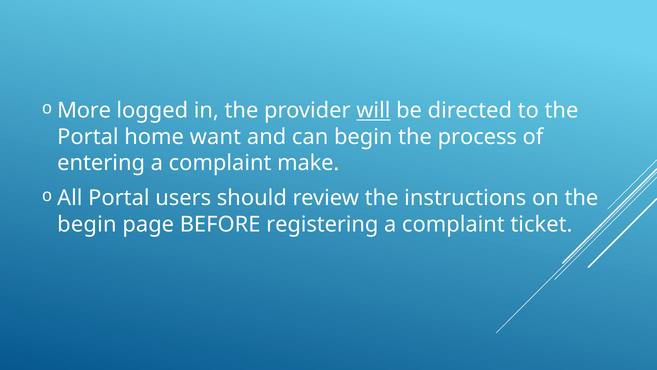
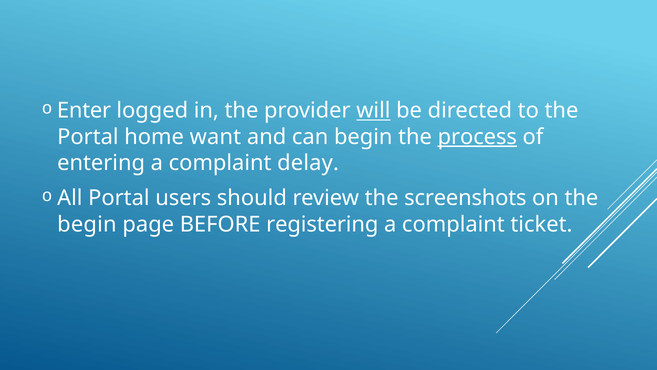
More: More -> Enter
process underline: none -> present
make: make -> delay
instructions: instructions -> screenshots
